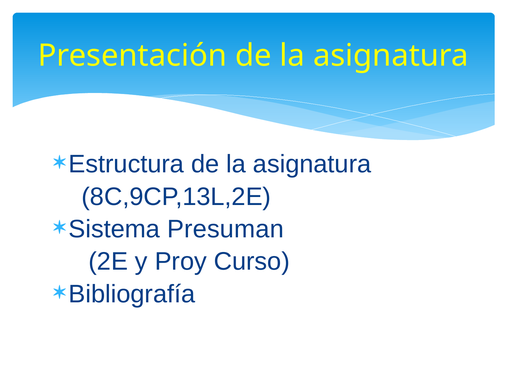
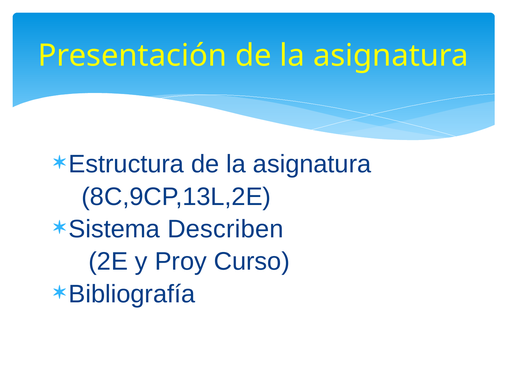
Presuman: Presuman -> Describen
